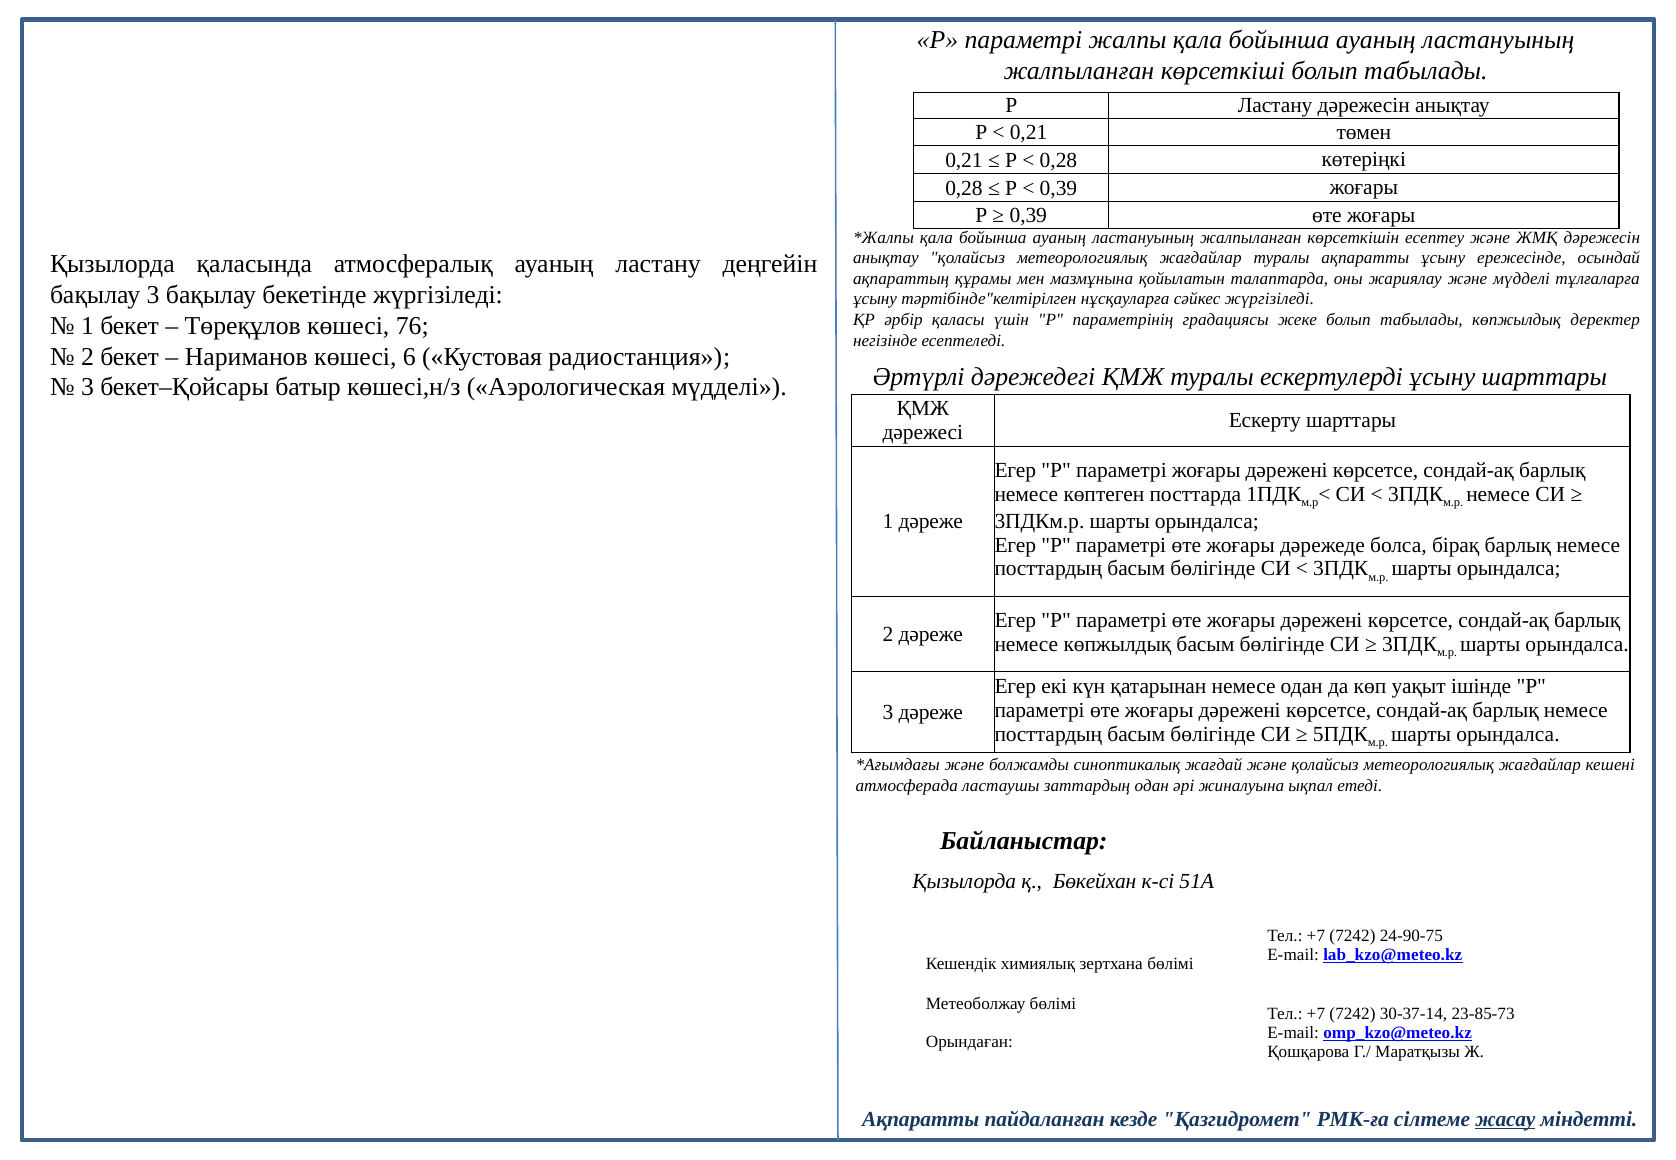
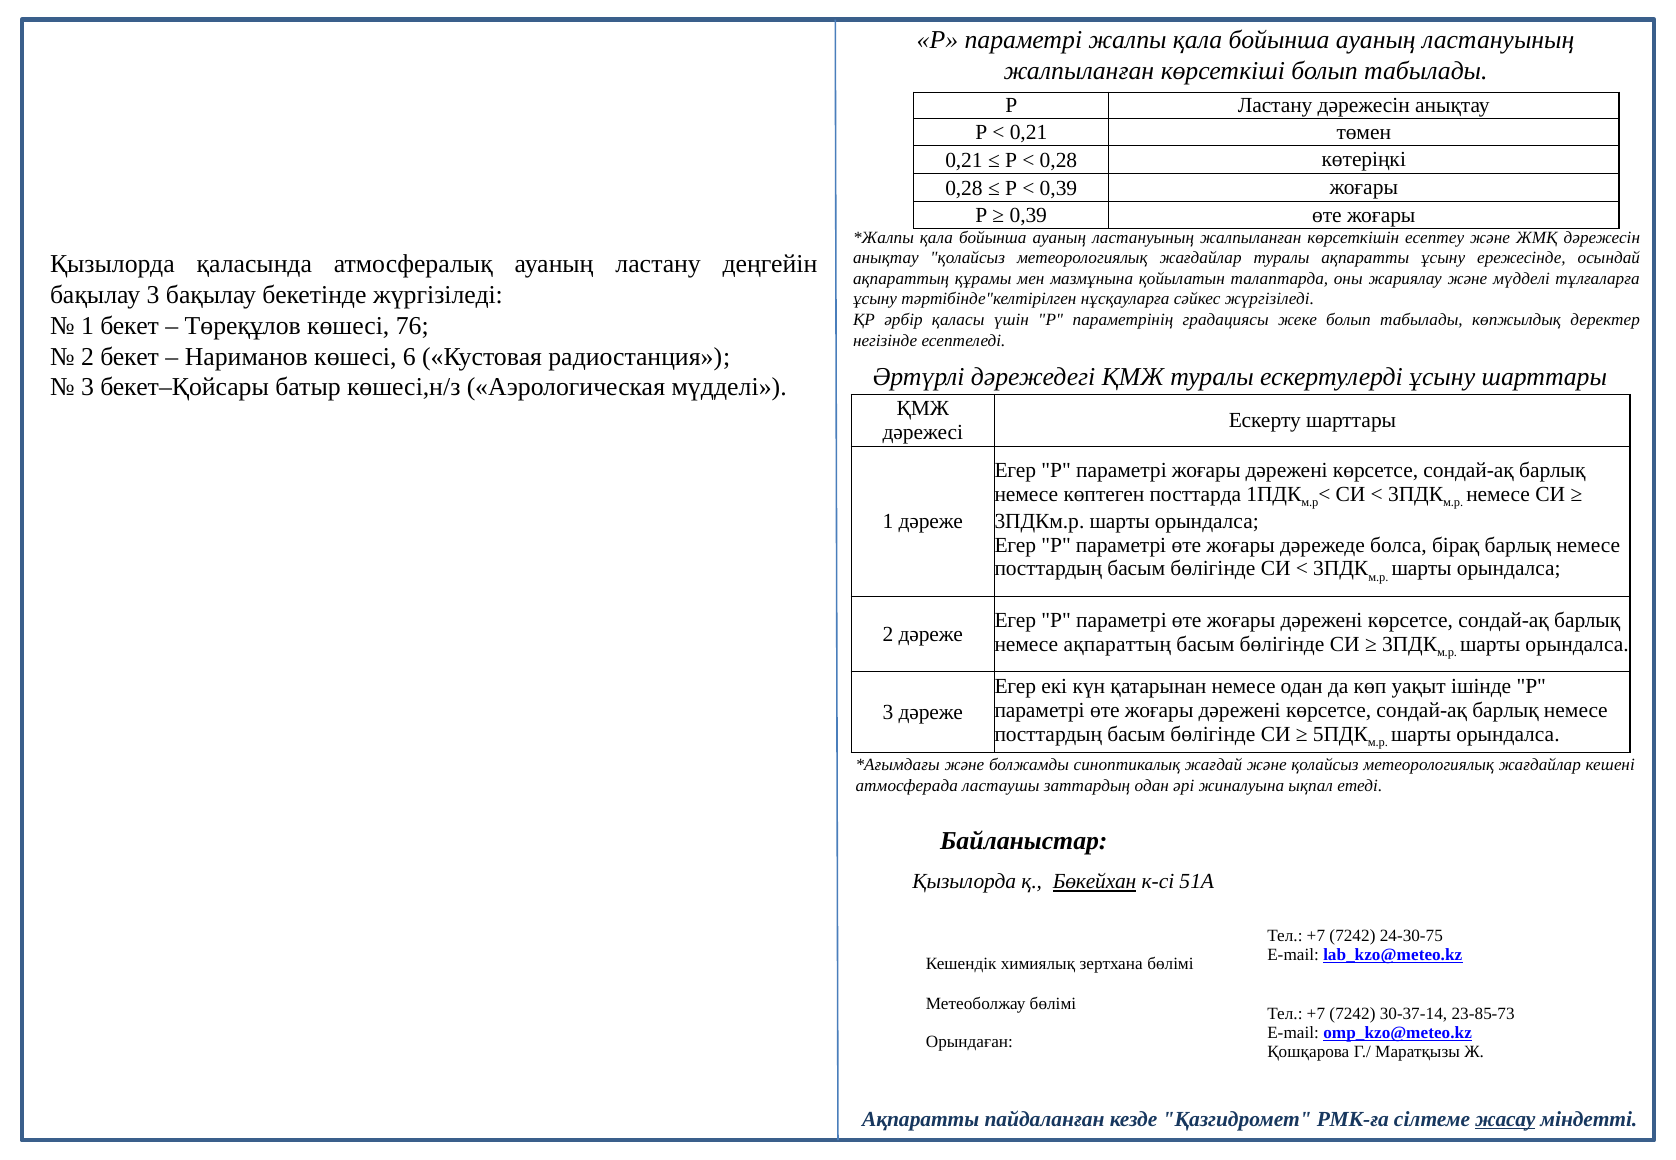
немесе көпжылдық: көпжылдық -> ақпараттың
Бөкейхан underline: none -> present
24-90-75: 24-90-75 -> 24-30-75
